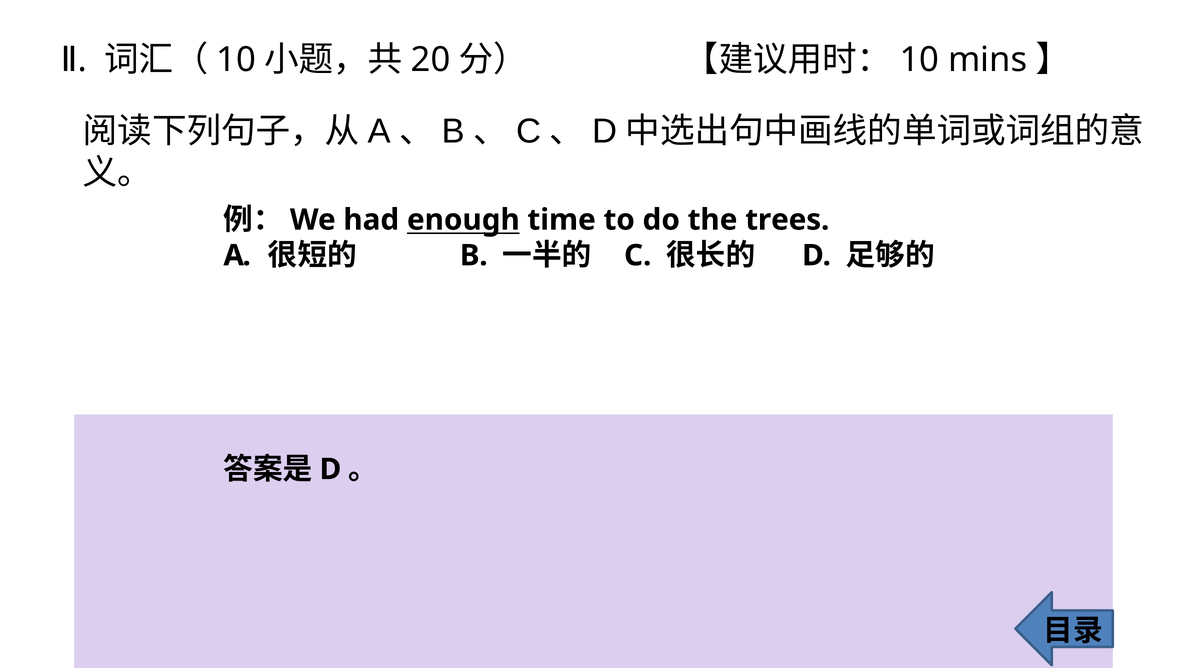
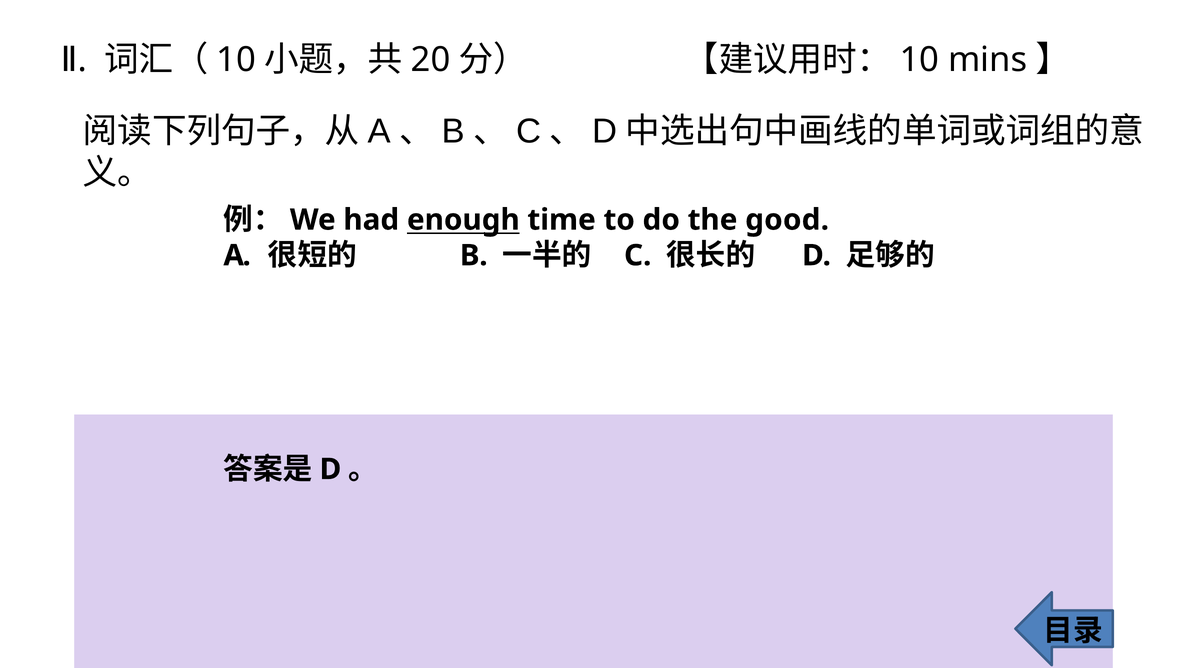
trees: trees -> good
